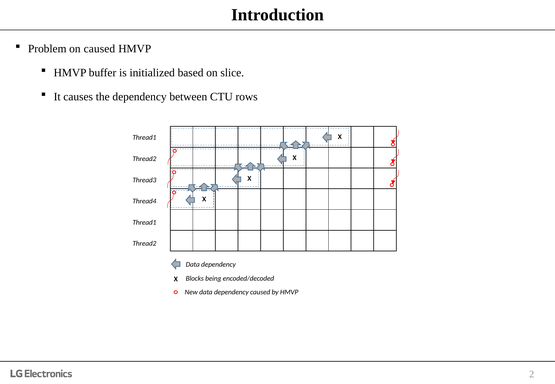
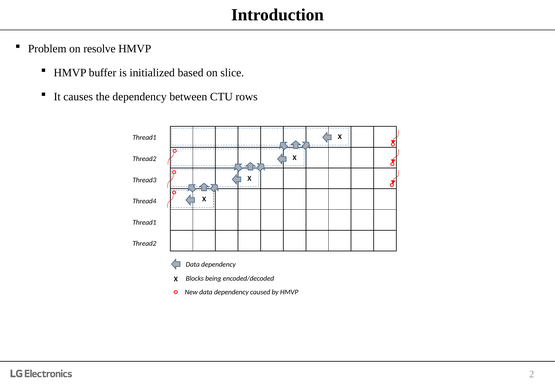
on caused: caused -> resolve
